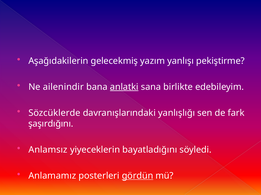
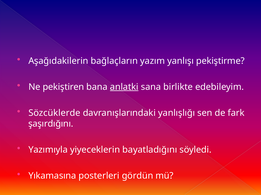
gelecekmiş: gelecekmiş -> bağlaçların
ailenindir: ailenindir -> pekiştiren
Anlamsız: Anlamsız -> Yazımıyla
Anlamamız: Anlamamız -> Yıkamasına
gördün underline: present -> none
